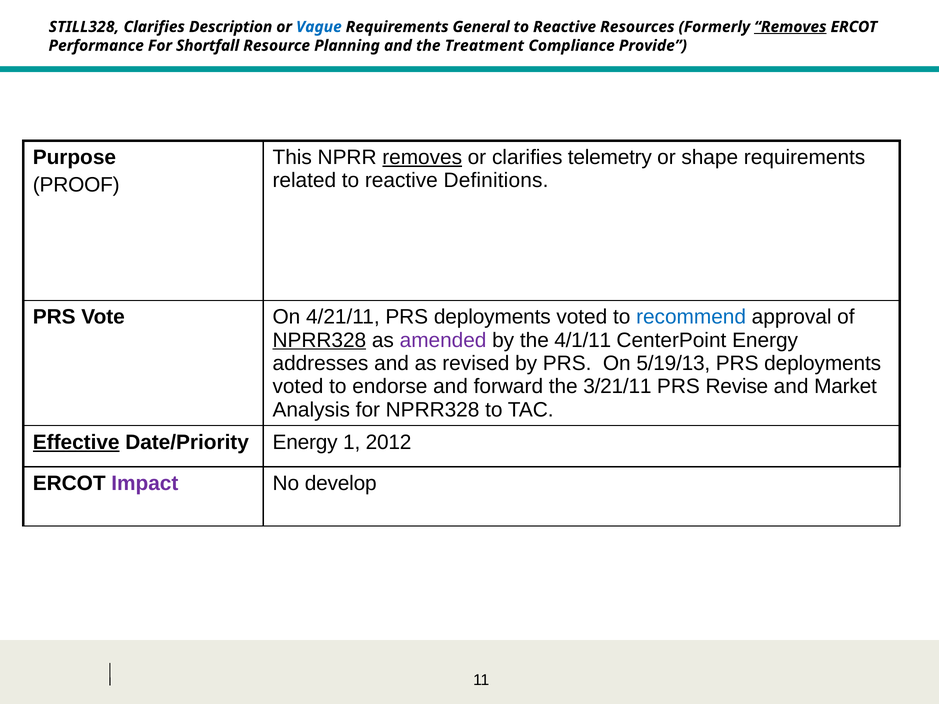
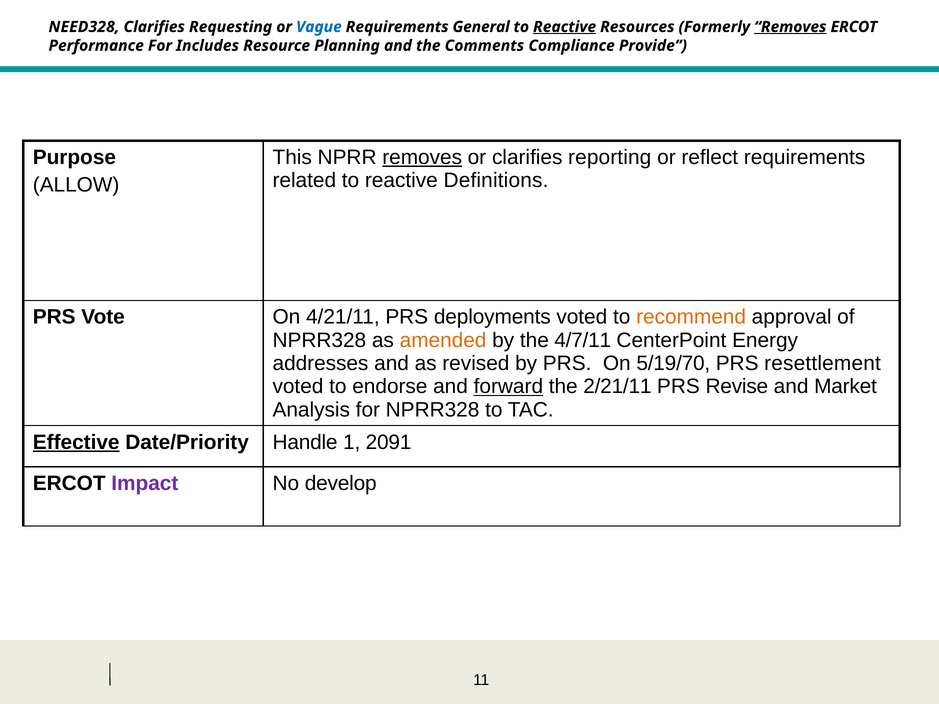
STILL328: STILL328 -> NEED328
Description: Description -> Requesting
Reactive at (565, 27) underline: none -> present
Shortfall: Shortfall -> Includes
Treatment: Treatment -> Comments
telemetry: telemetry -> reporting
shape: shape -> reflect
PROOF: PROOF -> ALLOW
recommend colour: blue -> orange
NPRR328 at (319, 340) underline: present -> none
amended colour: purple -> orange
4/1/11: 4/1/11 -> 4/7/11
5/19/13: 5/19/13 -> 5/19/70
deployments at (823, 363): deployments -> resettlement
forward underline: none -> present
3/21/11: 3/21/11 -> 2/21/11
Date/Priority Energy: Energy -> Handle
2012: 2012 -> 2091
